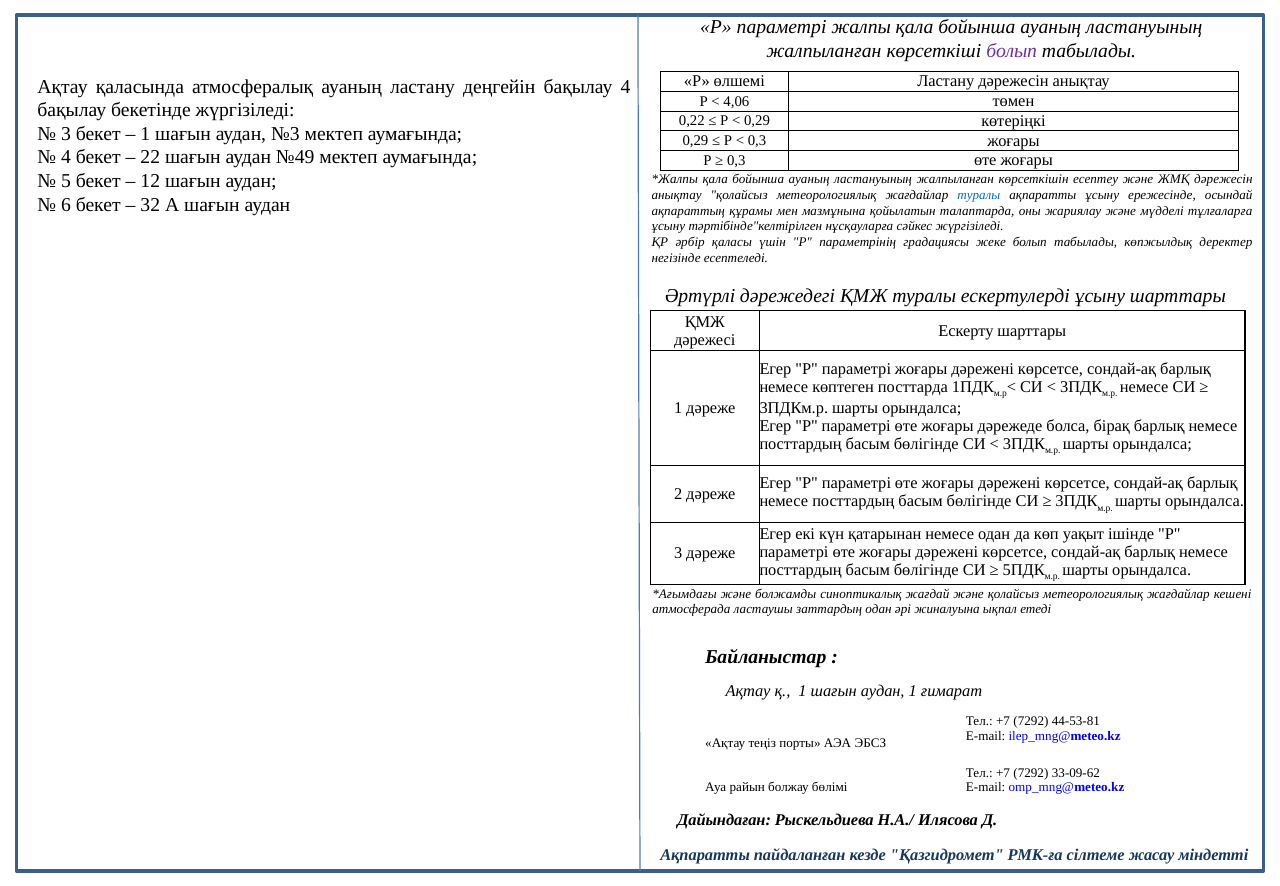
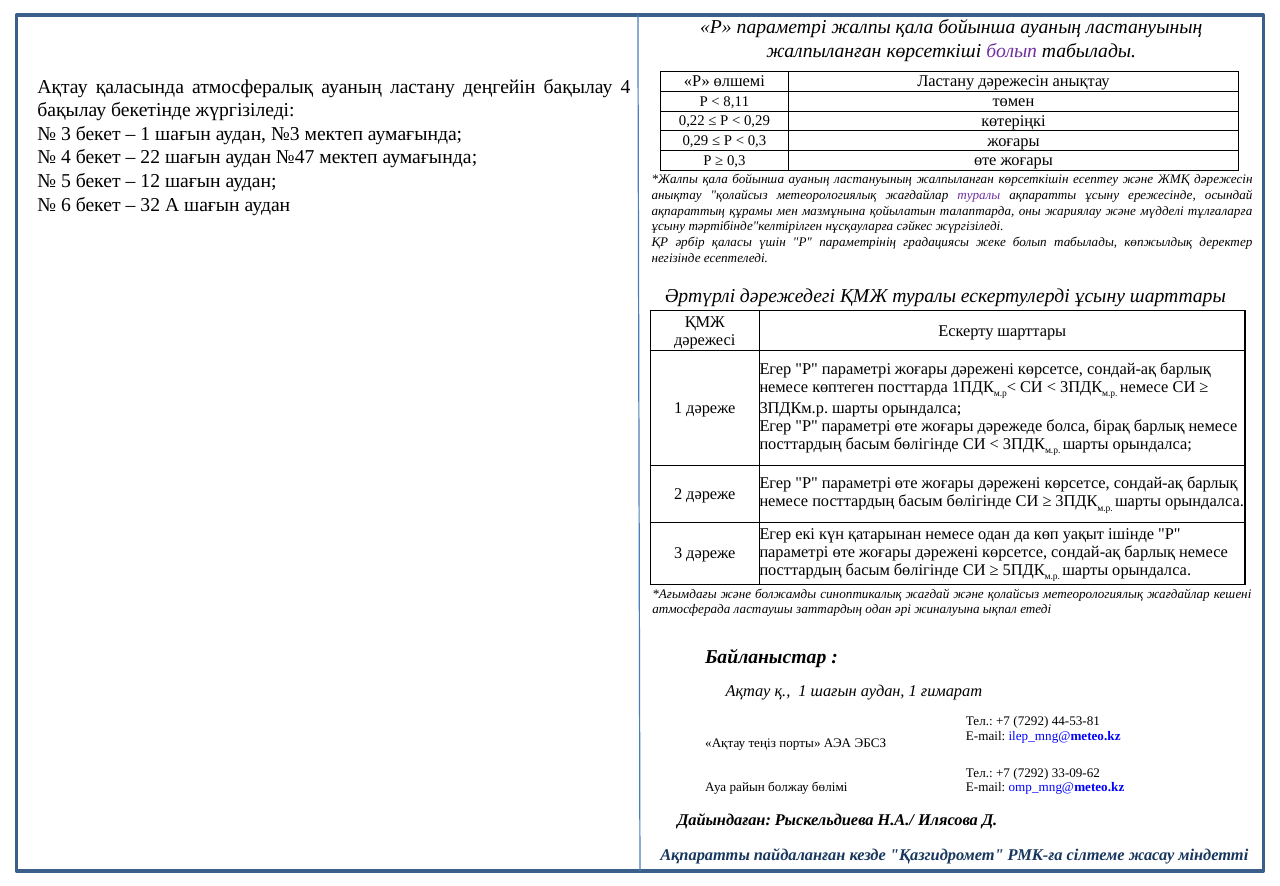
4,06: 4,06 -> 8,11
№49: №49 -> №47
туралы at (979, 195) colour: blue -> purple
